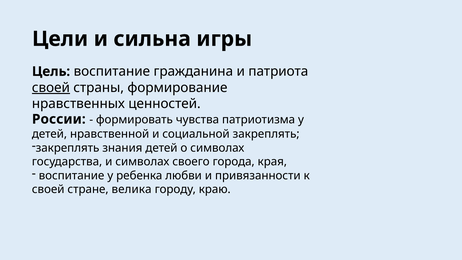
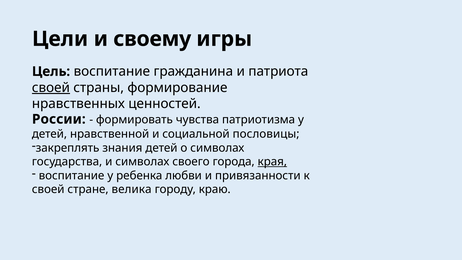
сильна: сильна -> своему
социальной закреплять: закреплять -> пословицы
края underline: none -> present
